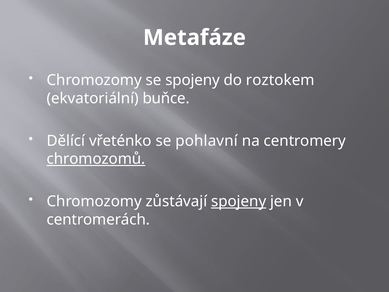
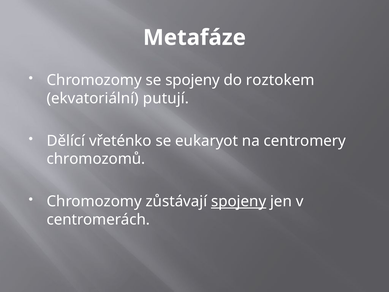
buňce: buňce -> putují
pohlavní: pohlavní -> eukaryot
chromozomů underline: present -> none
